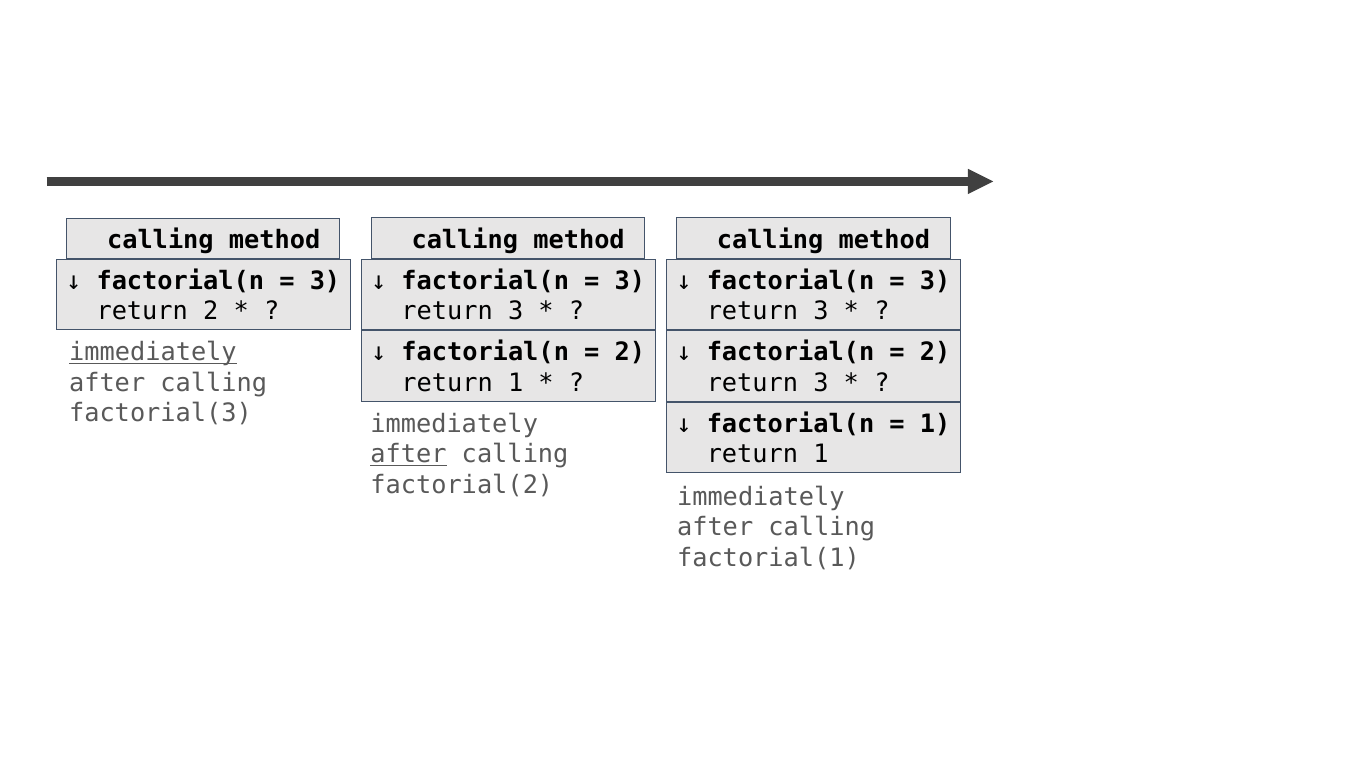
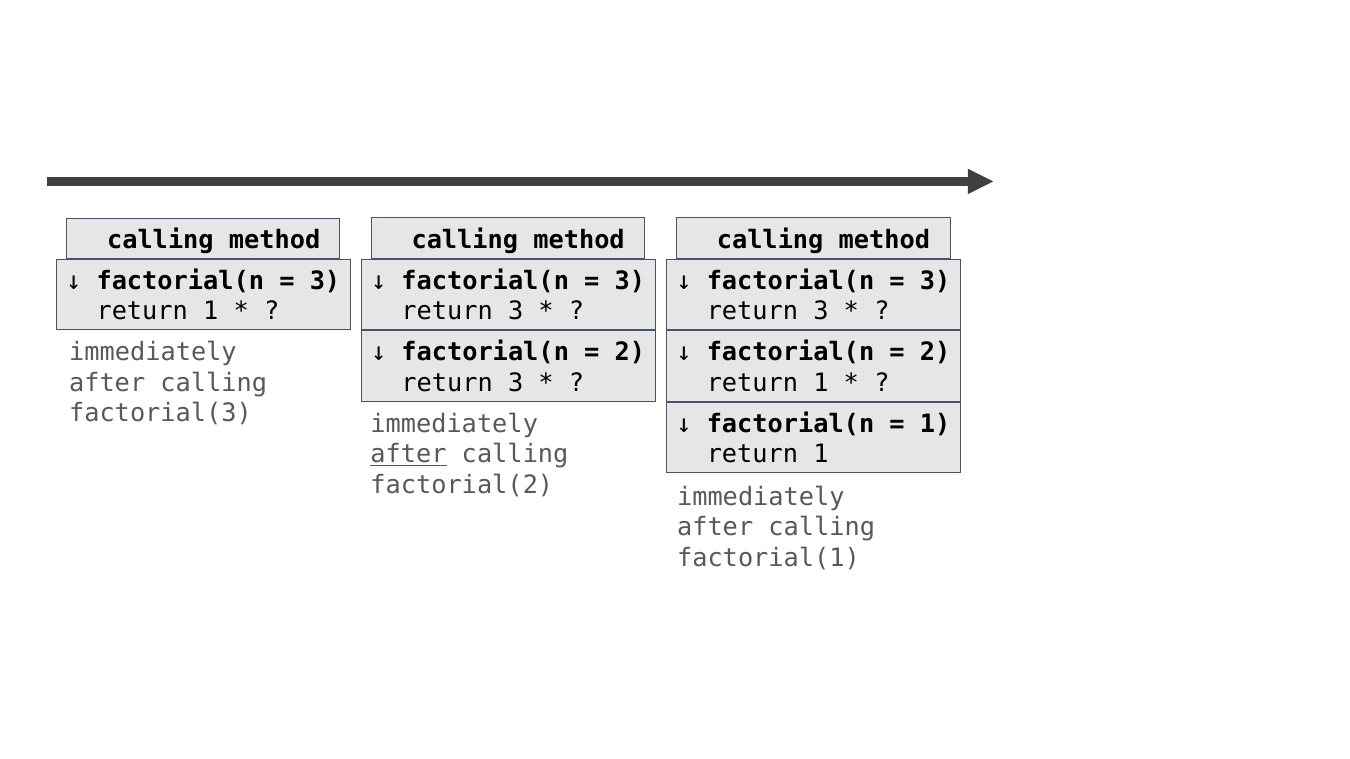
2 at (211, 311): 2 -> 1
immediately at (153, 353) underline: present -> none
1 at (516, 383): 1 -> 3
3 at (821, 383): 3 -> 1
